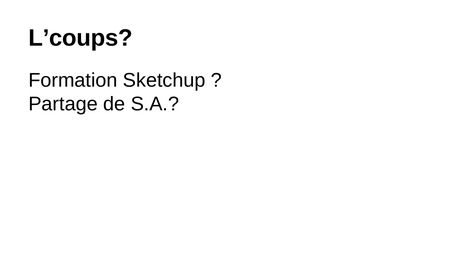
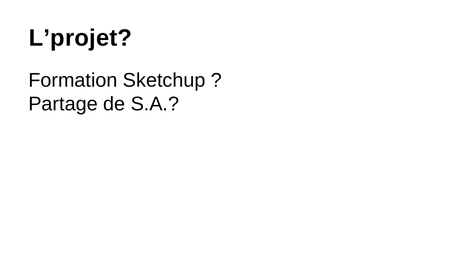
L’coups: L’coups -> L’projet
